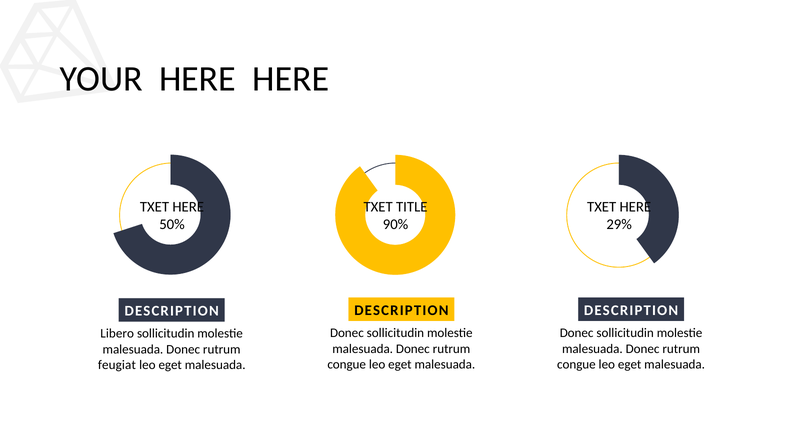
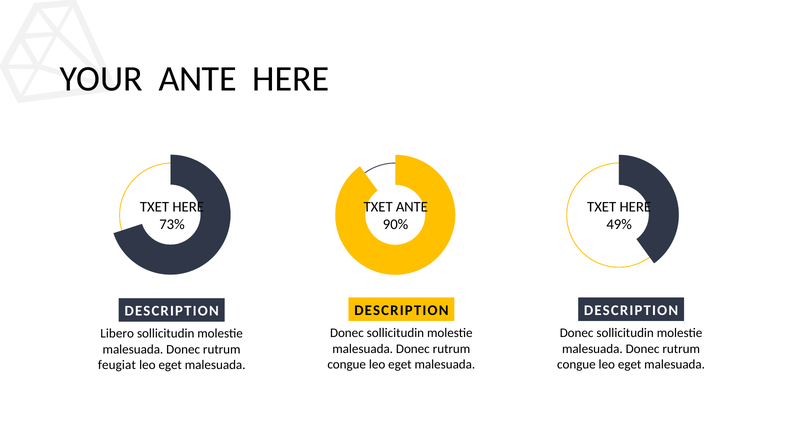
YOUR HERE: HERE -> ANTE
TXET TITLE: TITLE -> ANTE
50%: 50% -> 73%
29%: 29% -> 49%
